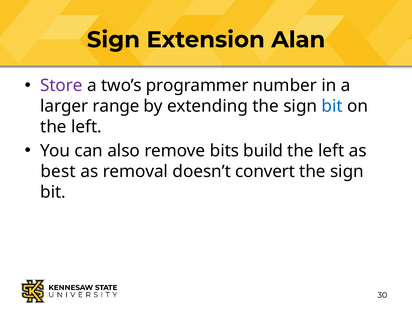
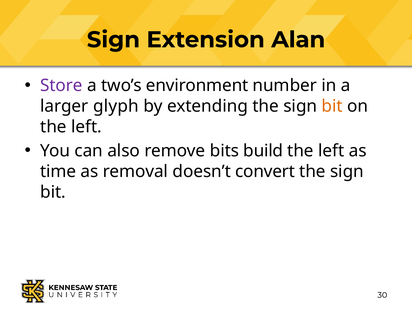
programmer: programmer -> environment
range: range -> glyph
bit at (332, 106) colour: blue -> orange
best: best -> time
